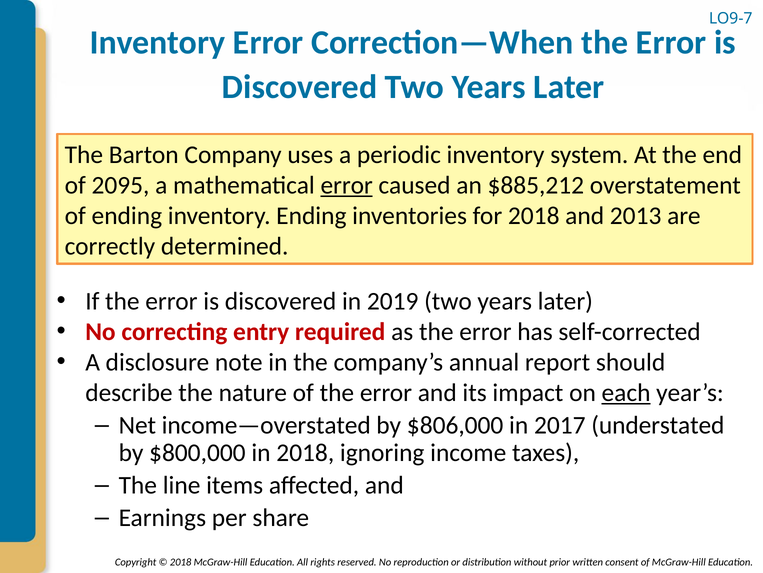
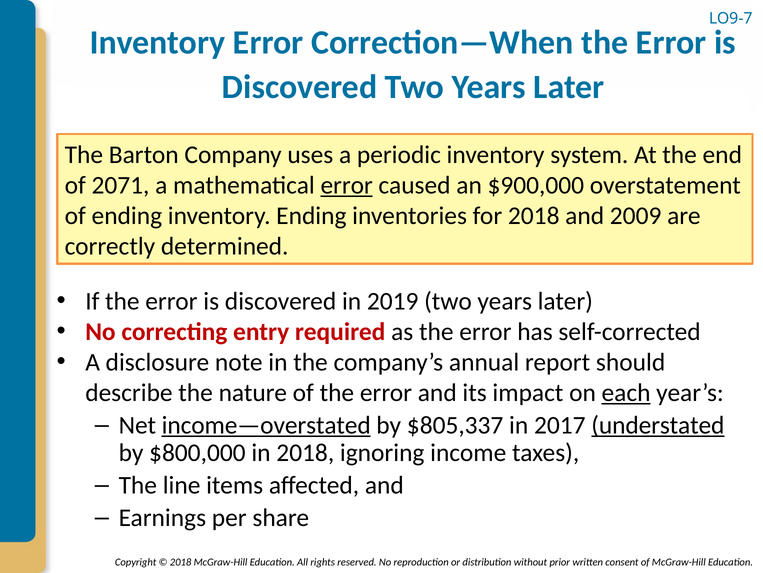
2095: 2095 -> 2071
$885,212: $885,212 -> $900,000
2013: 2013 -> 2009
income—overstated underline: none -> present
$806,000: $806,000 -> $805,337
understated underline: none -> present
